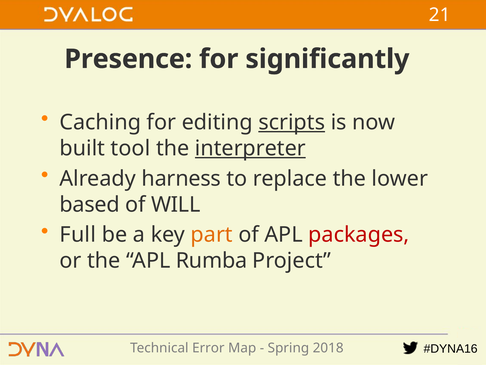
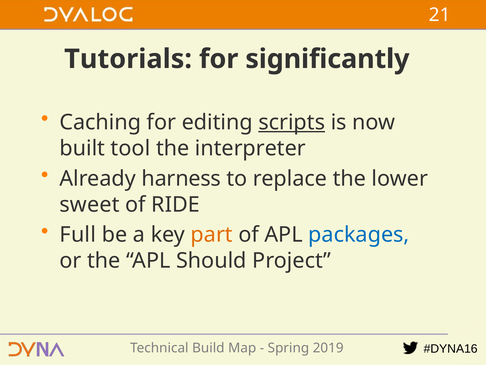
Presence: Presence -> Tutorials
interpreter underline: present -> none
based: based -> sweet
WILL: WILL -> RIDE
packages colour: red -> blue
Rumba: Rumba -> Should
Error: Error -> Build
2018: 2018 -> 2019
